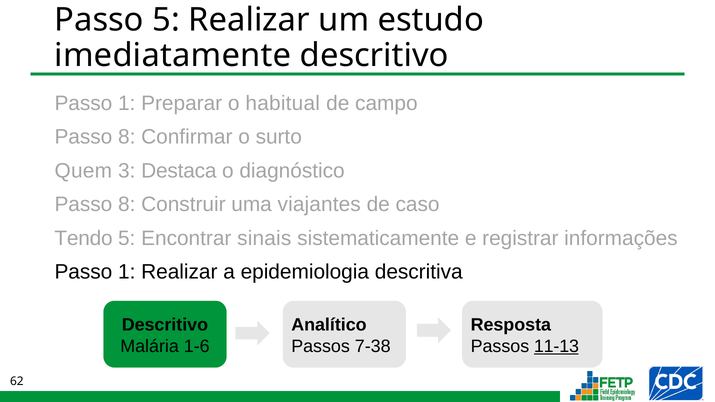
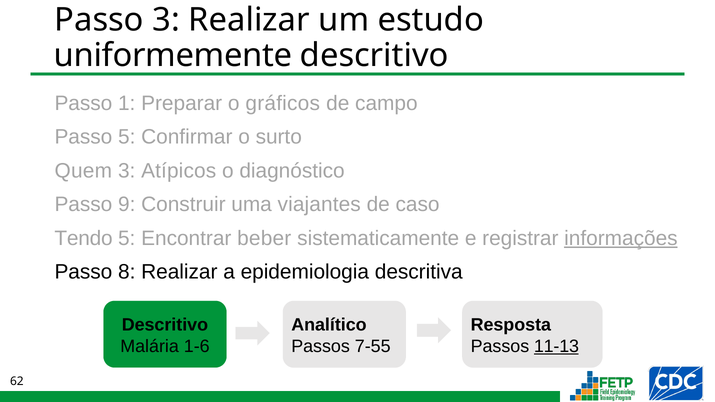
Passo 5: 5 -> 3
imediatamente: imediatamente -> uniformemente
habitual: habitual -> gráficos
8 at (127, 137): 8 -> 5
Destaca: Destaca -> Atípicos
8 at (127, 205): 8 -> 9
sinais: sinais -> beber
informações underline: none -> present
1 at (127, 272): 1 -> 8
7-38: 7-38 -> 7-55
